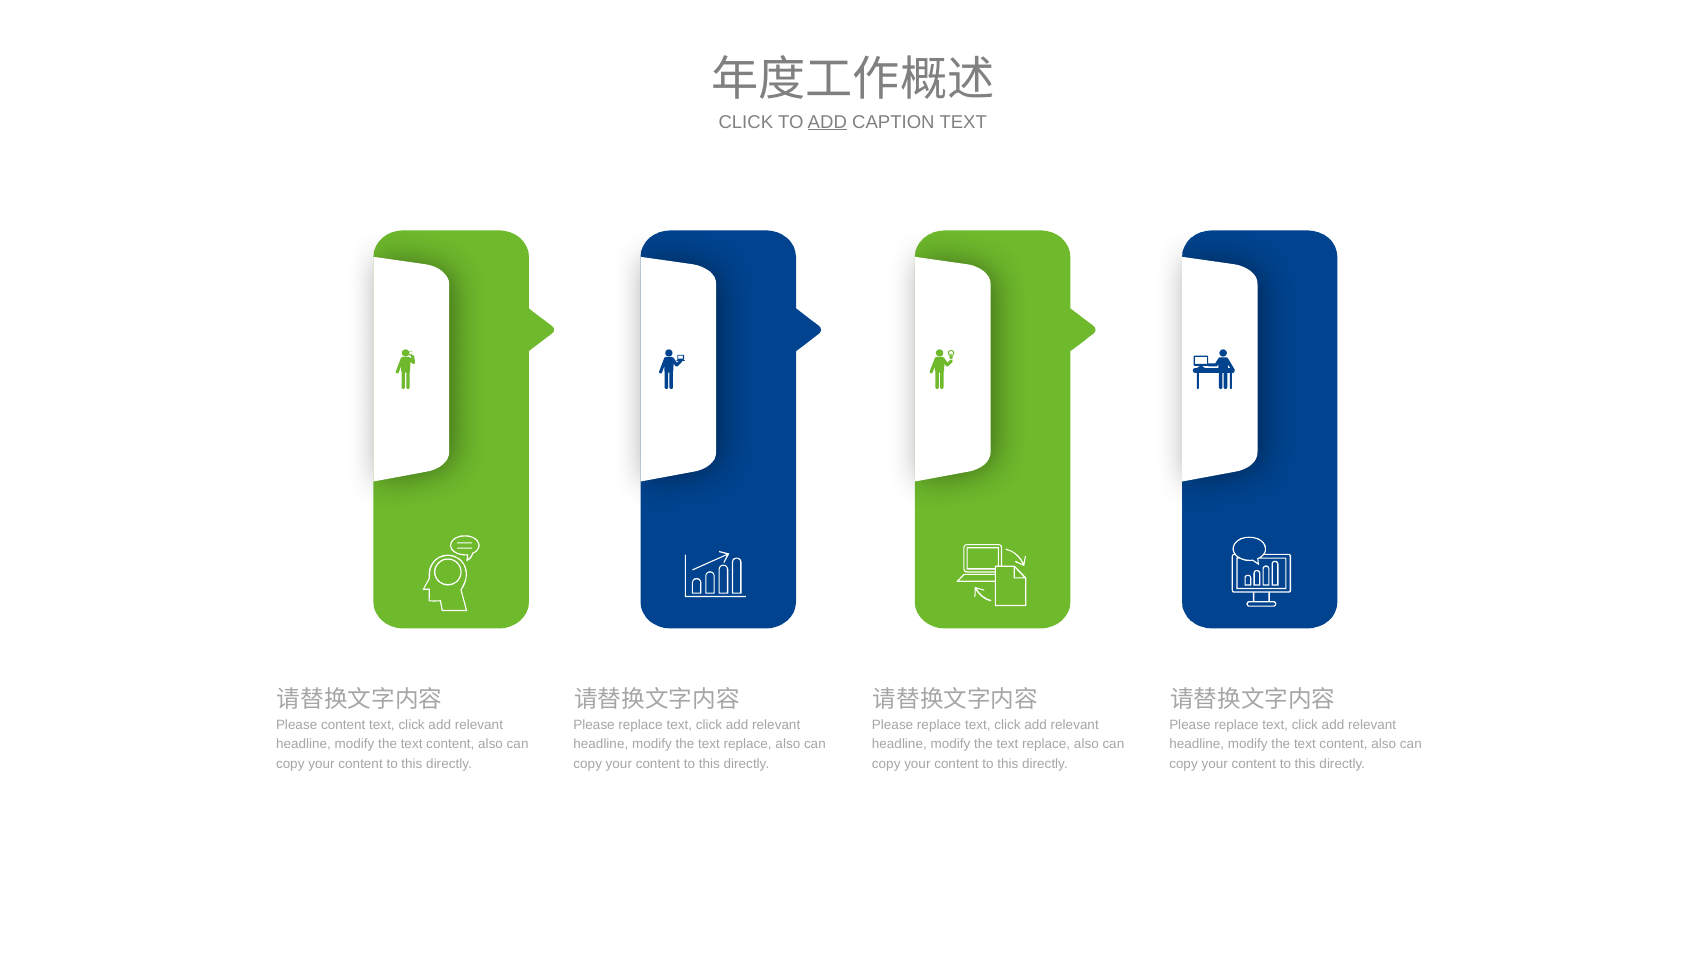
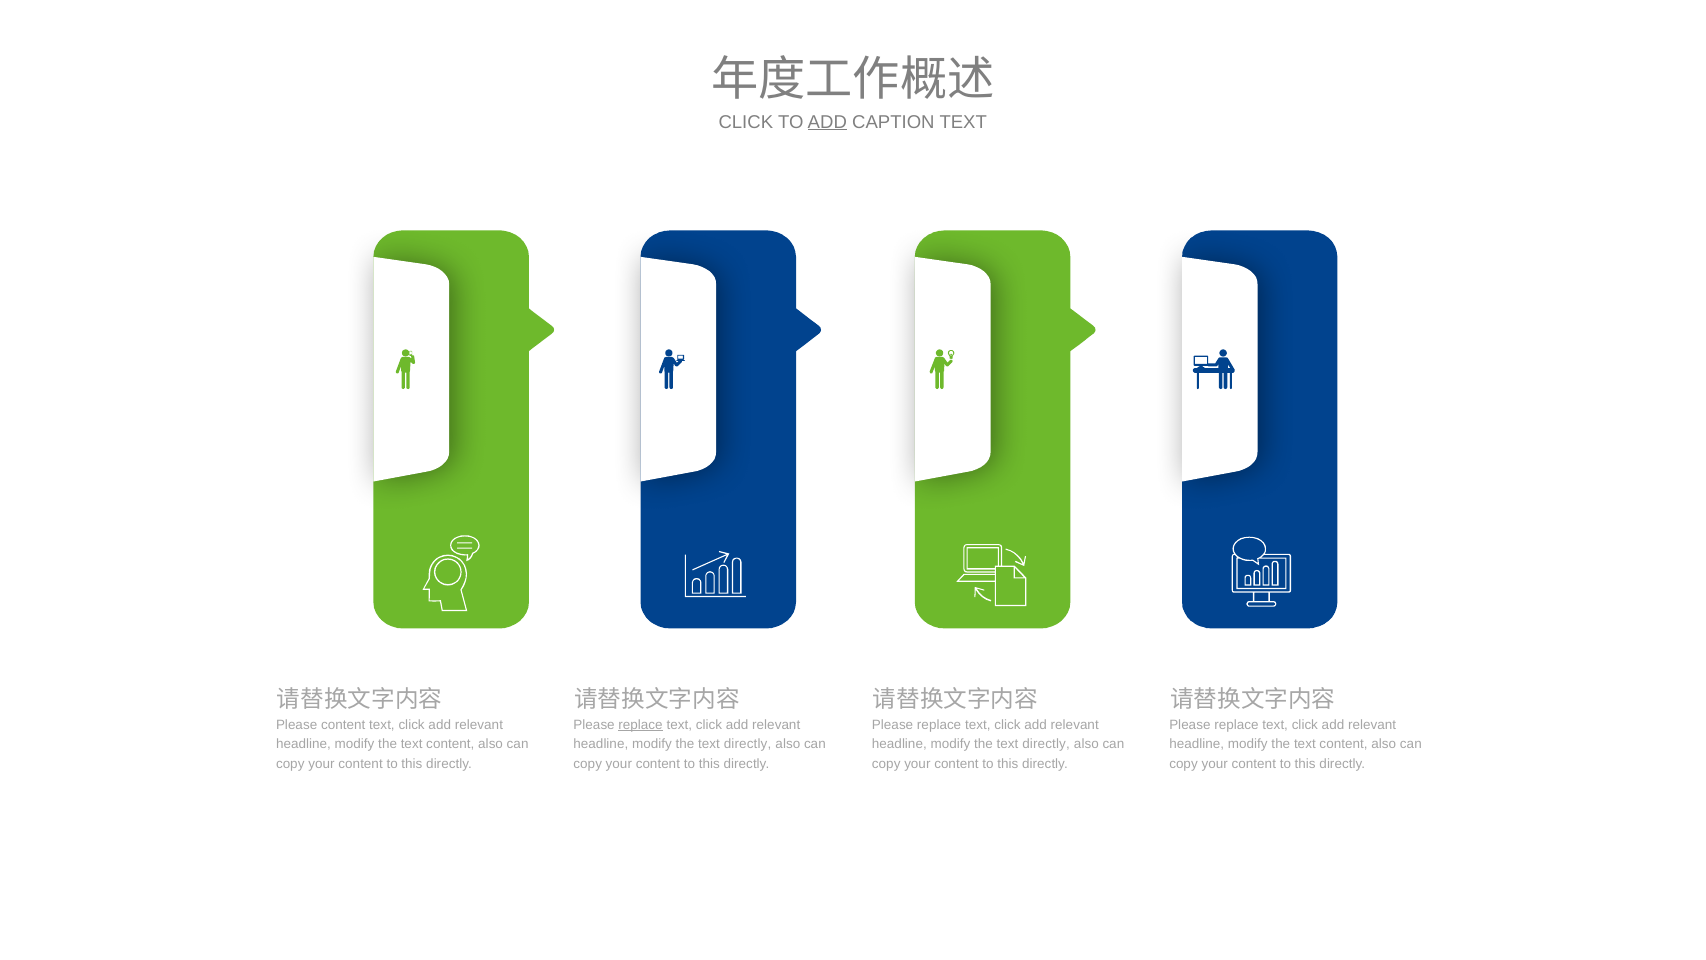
replace at (641, 725) underline: none -> present
replace at (748, 744): replace -> directly
replace at (1046, 744): replace -> directly
